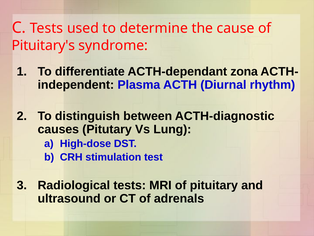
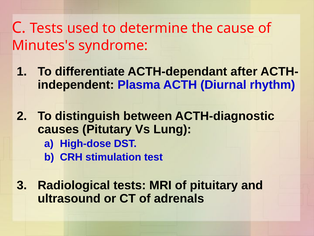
Pituitary's: Pituitary's -> Minutes's
zona: zona -> after
